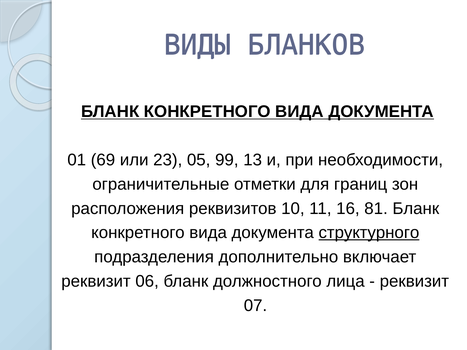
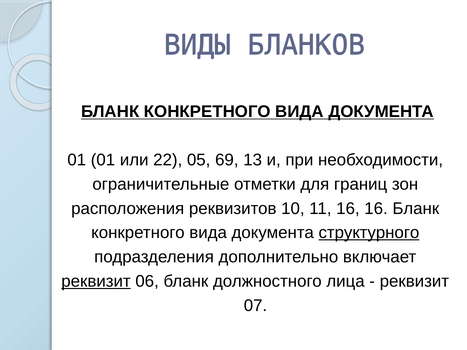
01 69: 69 -> 01
23: 23 -> 22
99: 99 -> 69
16 81: 81 -> 16
реквизит at (96, 281) underline: none -> present
